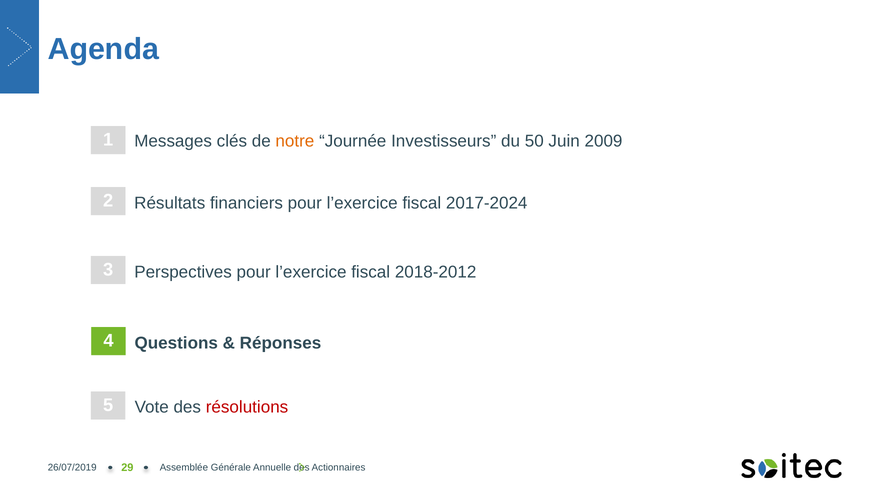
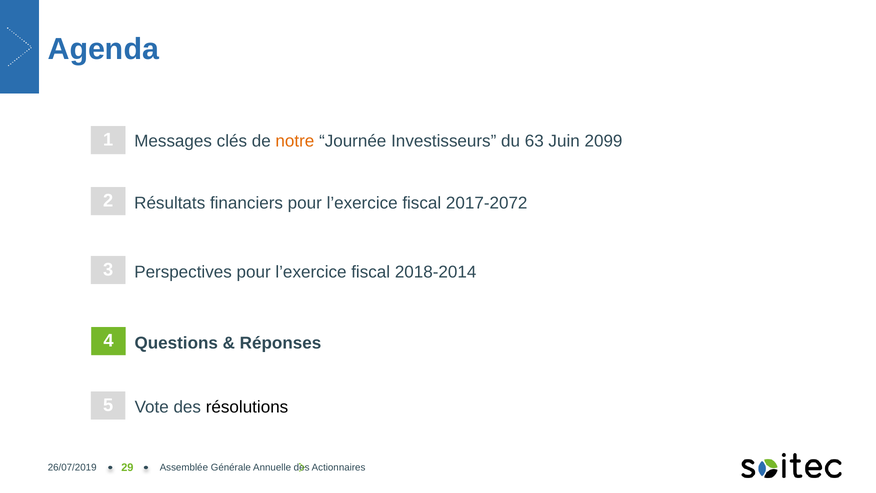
50: 50 -> 63
2009: 2009 -> 2099
2017-2024: 2017-2024 -> 2017-2072
2018-2012: 2018-2012 -> 2018-2014
résolutions colour: red -> black
